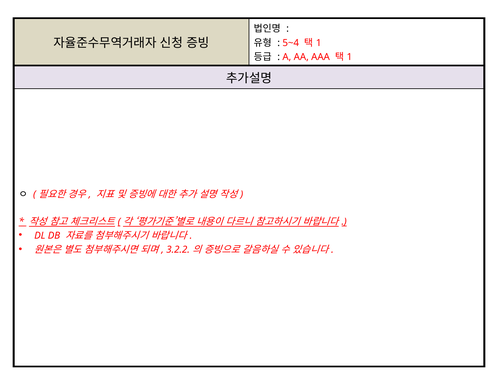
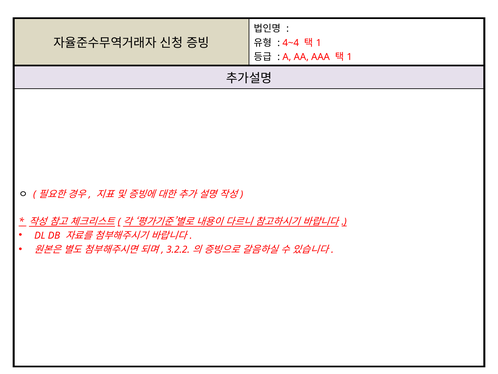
5~4: 5~4 -> 4~4
